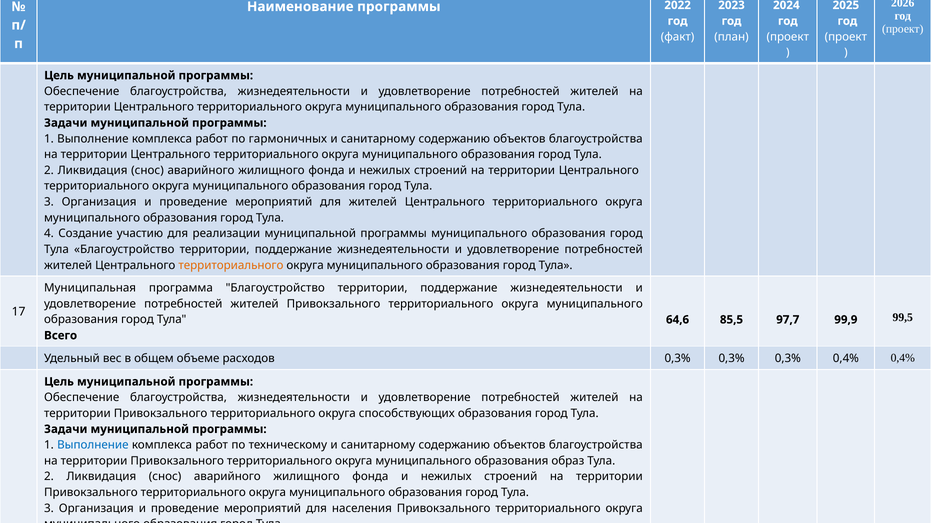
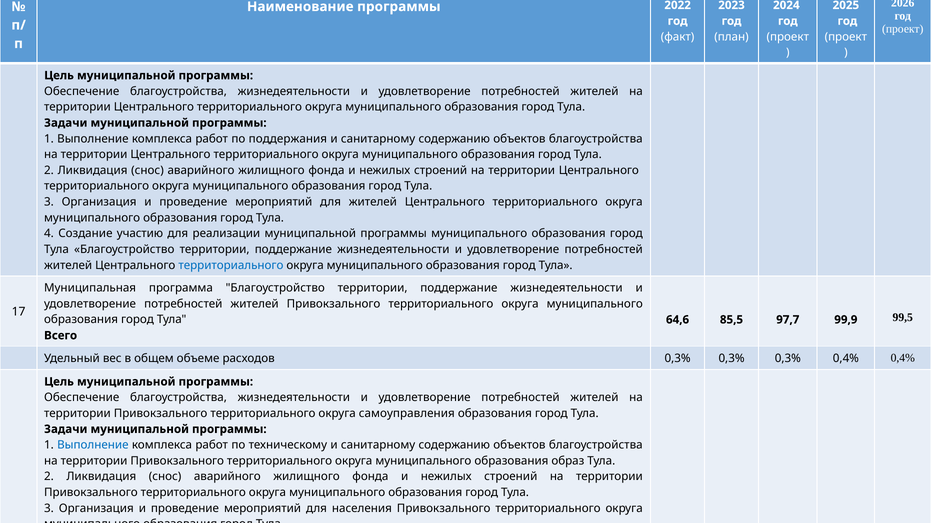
гармоничных: гармоничных -> поддержания
территориального at (231, 266) colour: orange -> blue
способствующих: способствующих -> самоуправления
